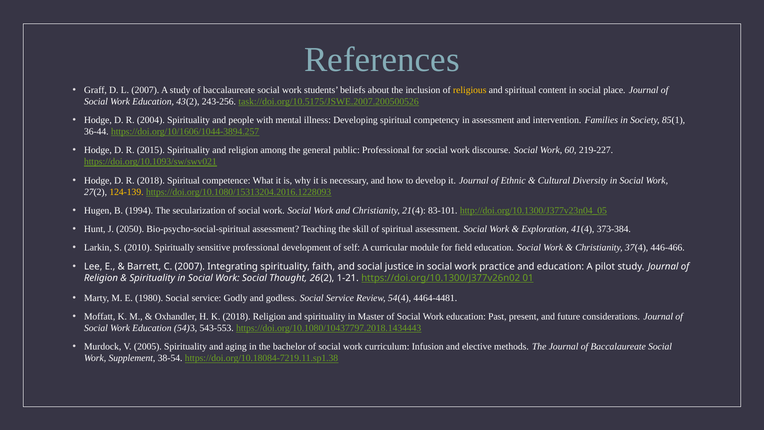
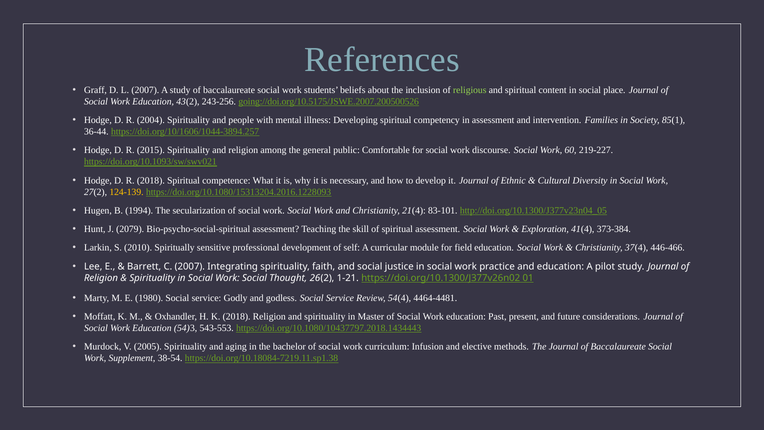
religious colour: yellow -> light green
task://doi.org/10.5175/JSWE.2007.200500526: task://doi.org/10.5175/JSWE.2007.200500526 -> going://doi.org/10.5175/JSWE.2007.200500526
public Professional: Professional -> Comfortable
2050: 2050 -> 2079
